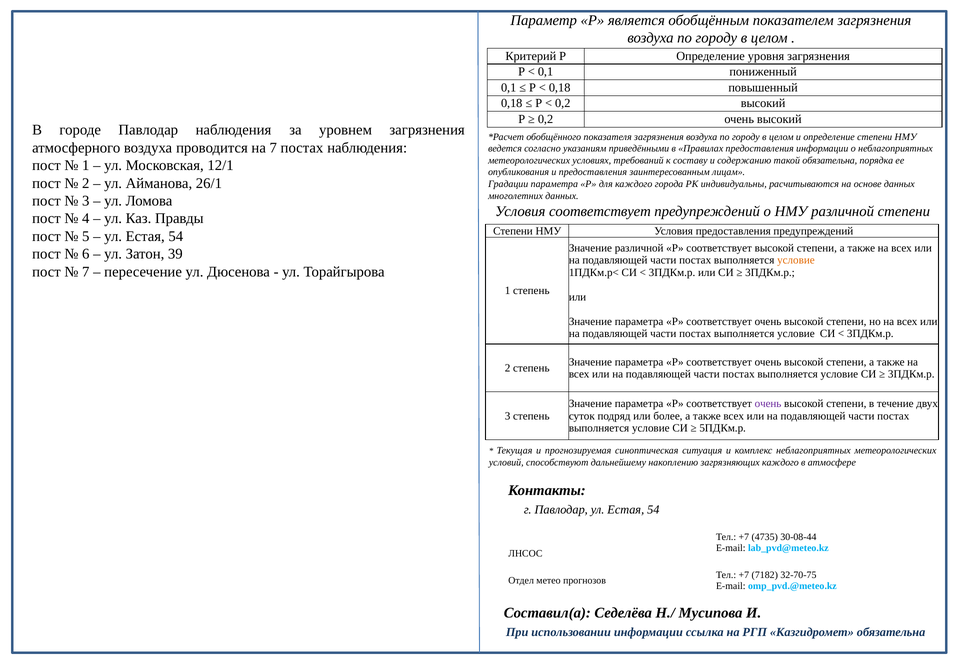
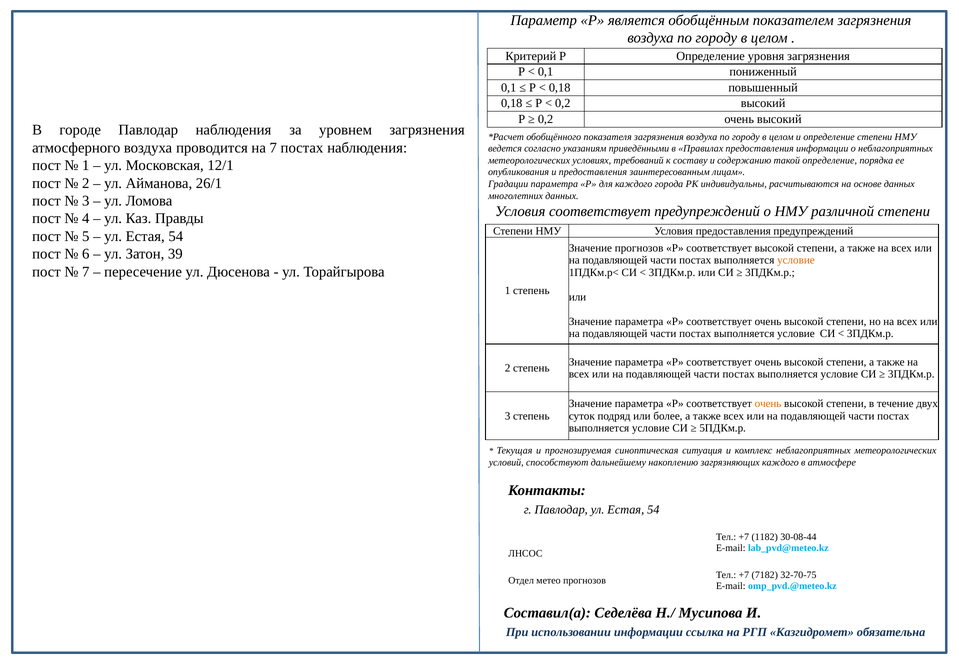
такой обязательна: обязательна -> определение
Значение различной: различной -> прогнозов
очень at (768, 404) colour: purple -> orange
4735: 4735 -> 1182
